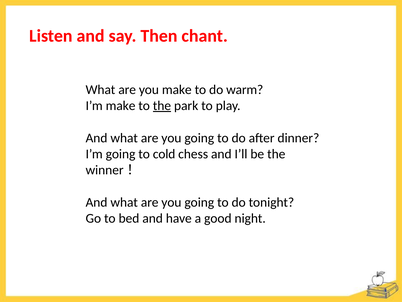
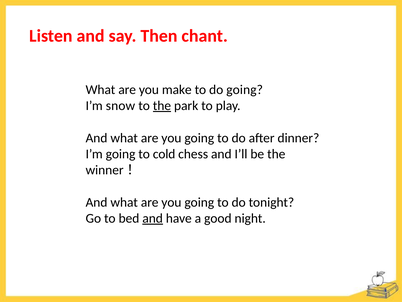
do warm: warm -> going
I’m make: make -> snow
and at (153, 218) underline: none -> present
